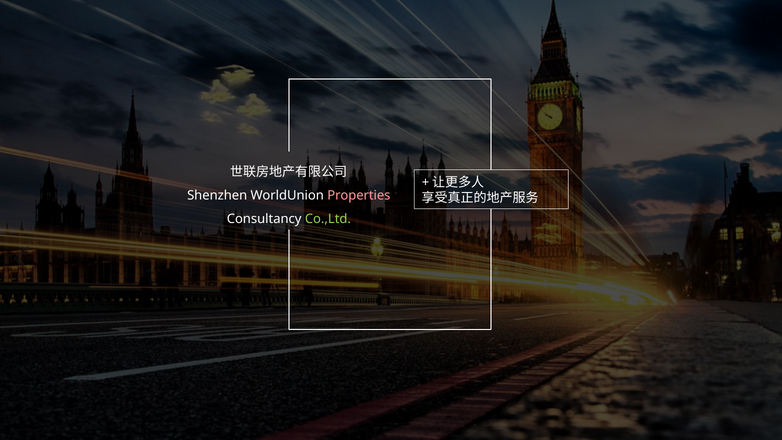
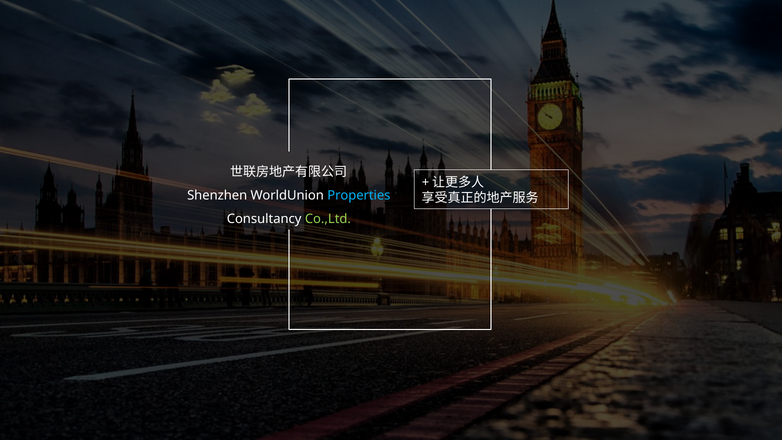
Properties colour: pink -> light blue
